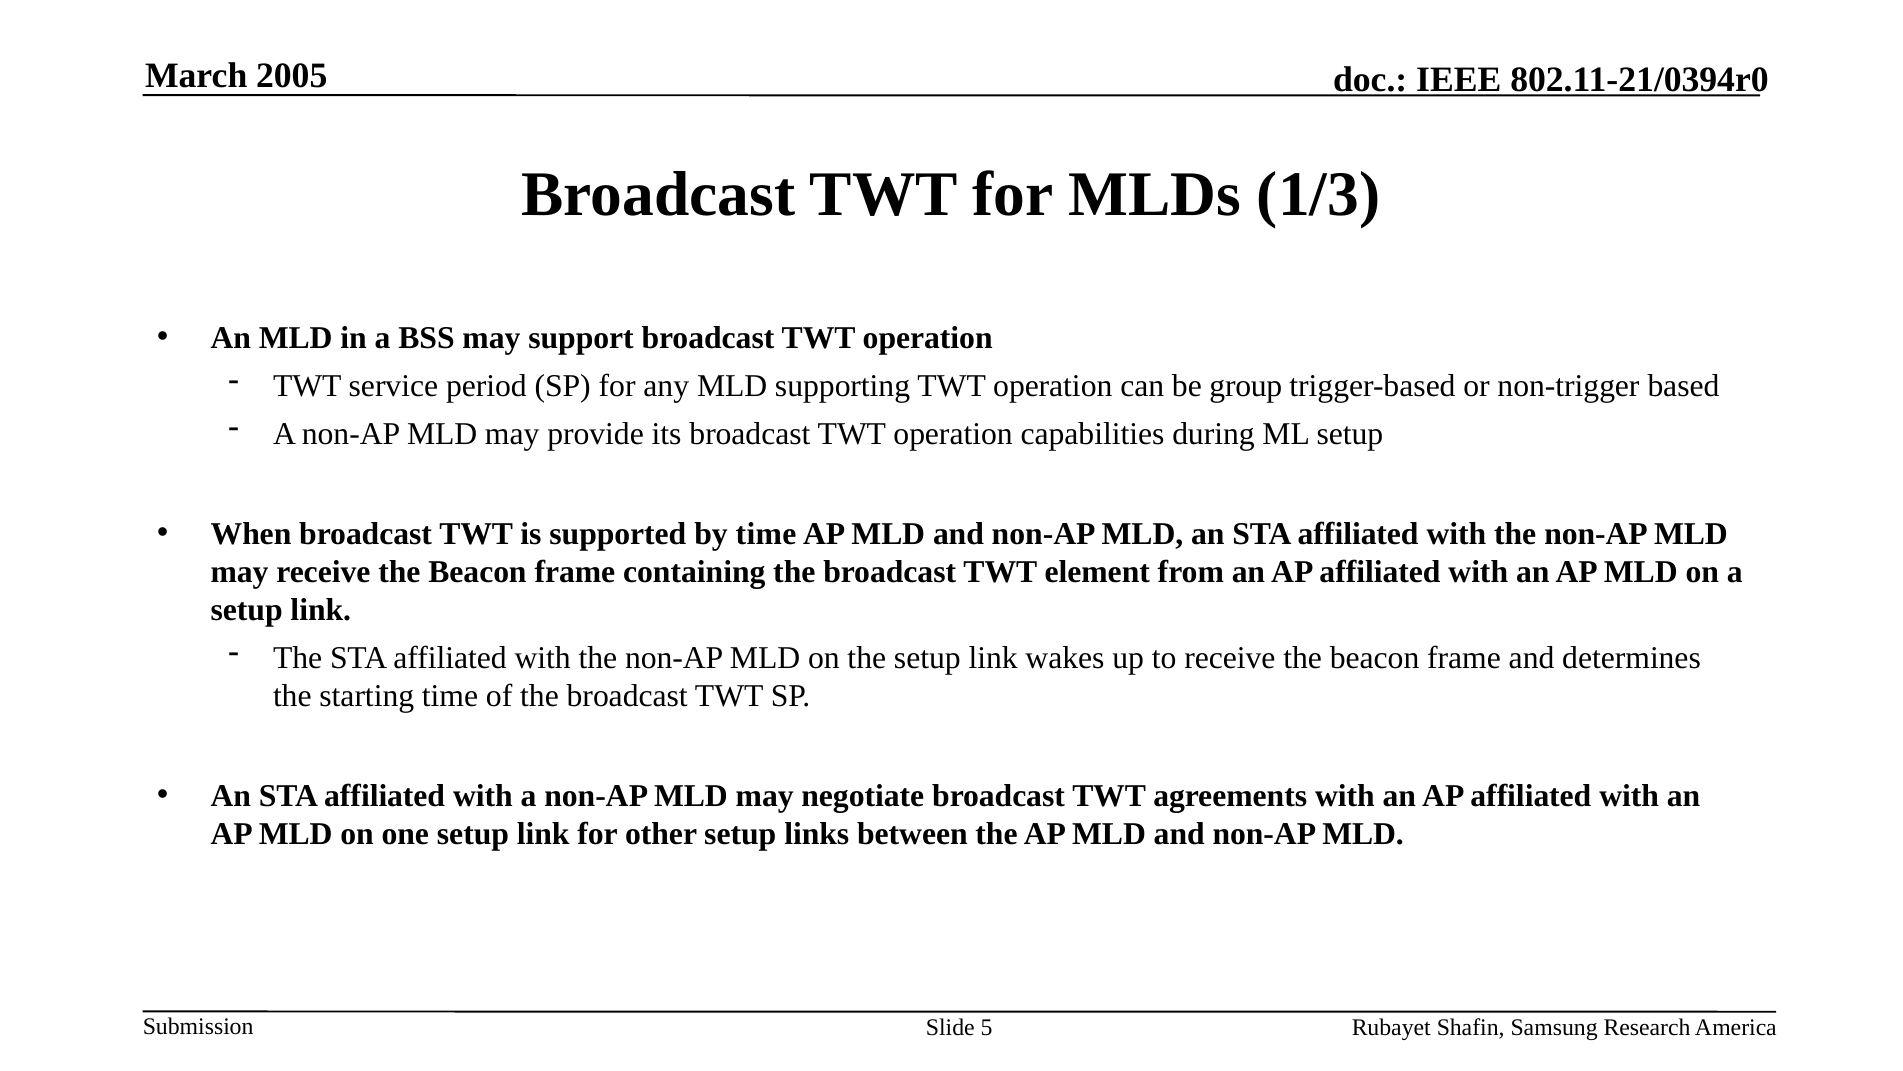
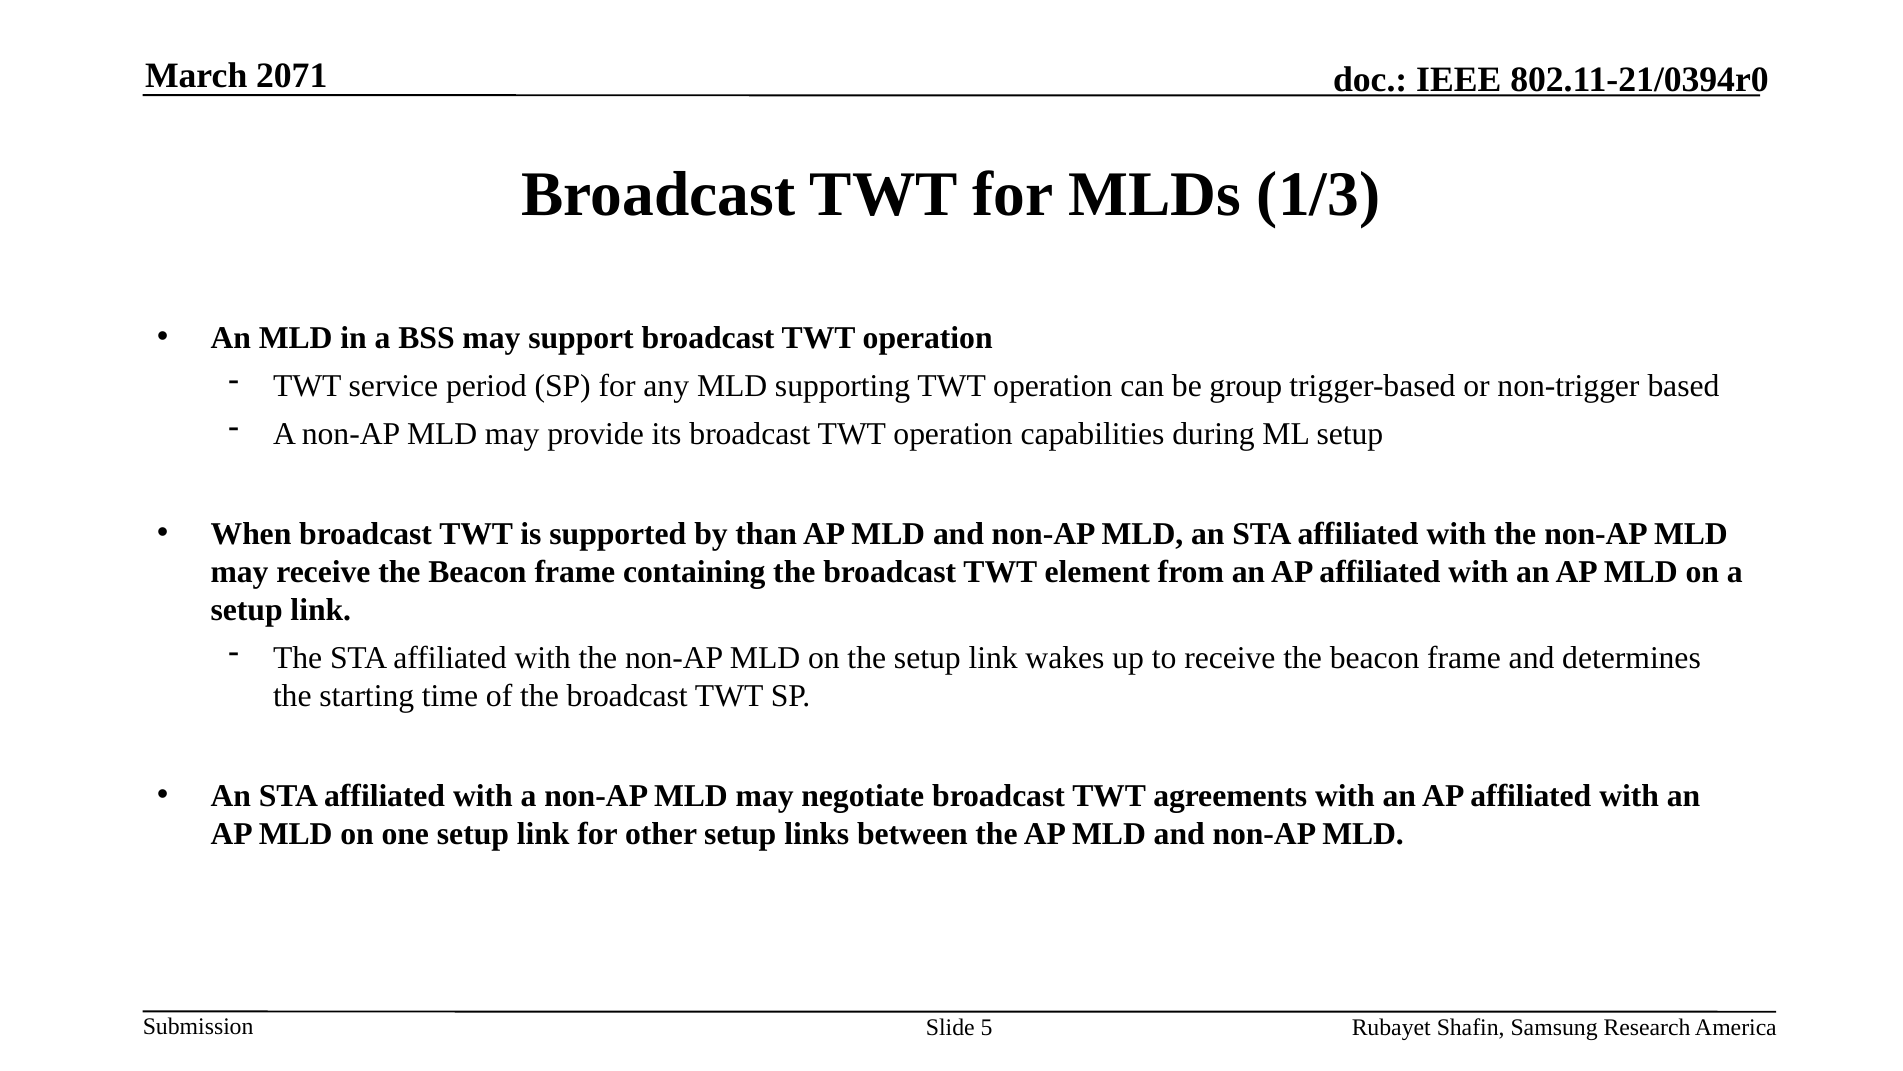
2005: 2005 -> 2071
by time: time -> than
